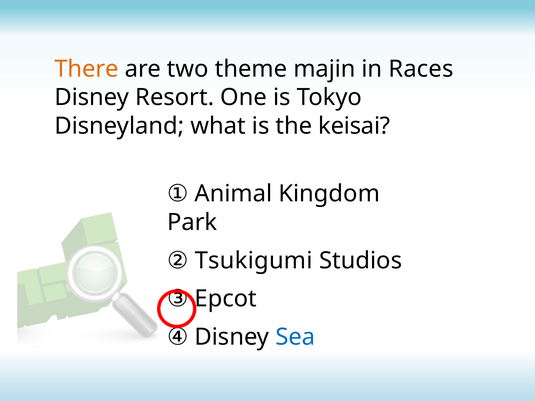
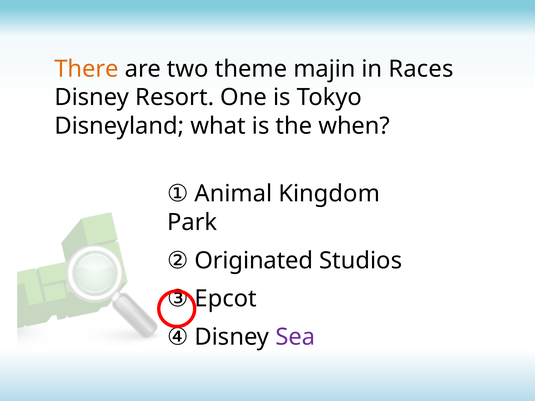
keisai: keisai -> when
Tsukigumi: Tsukigumi -> Originated
Sea colour: blue -> purple
